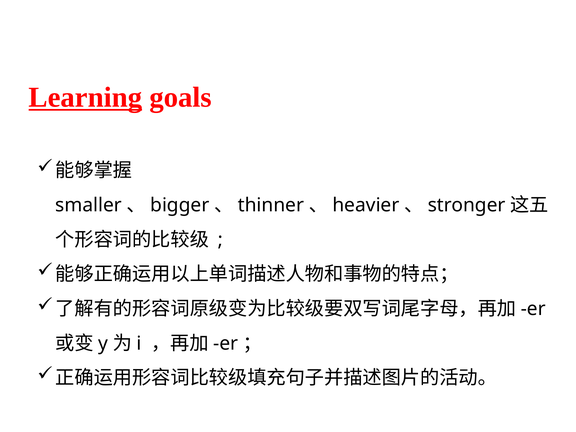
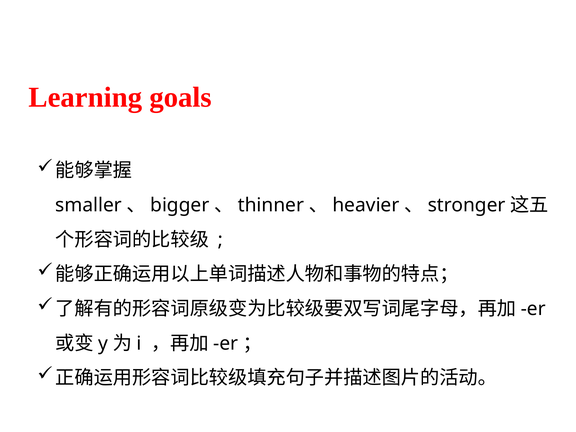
Learning underline: present -> none
